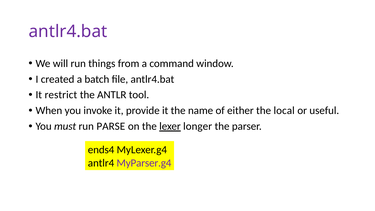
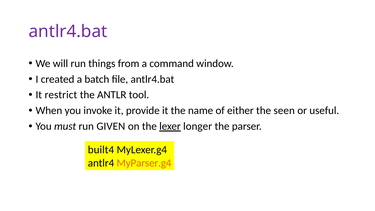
local: local -> seen
PARSE: PARSE -> GIVEN
ends4: ends4 -> built4
MyParser.g4 colour: purple -> orange
